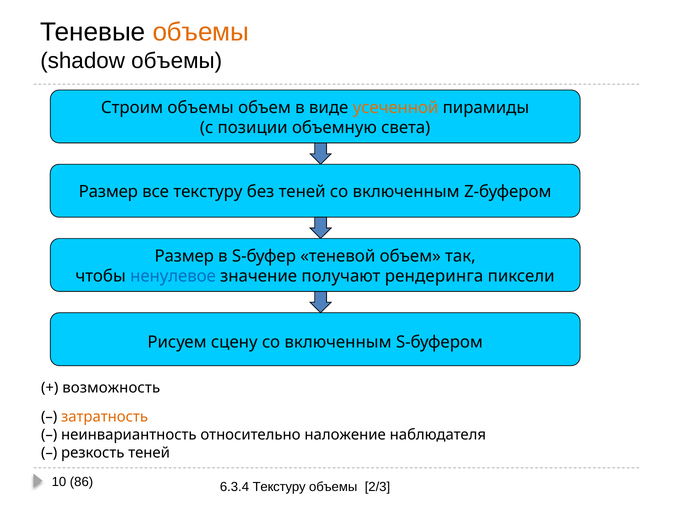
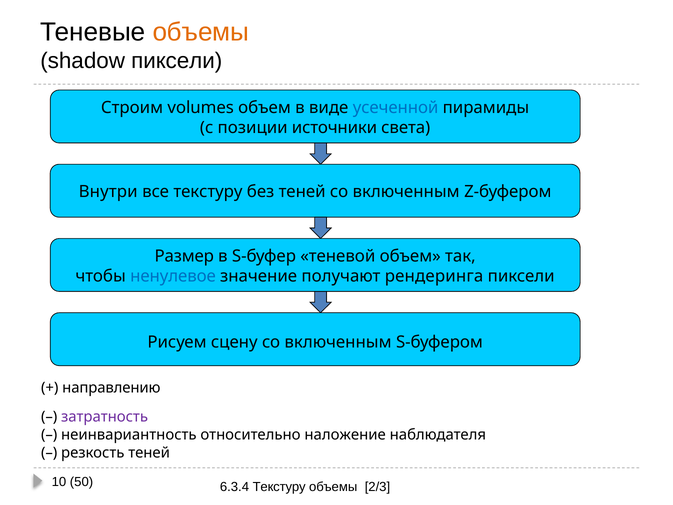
shadow объемы: объемы -> пиксели
Строим объемы: объемы -> volumes
усеченной colour: orange -> blue
объемную: объемную -> источники
Размер at (108, 192): Размер -> Внутри
возможность: возможность -> направлению
затратность colour: orange -> purple
86: 86 -> 50
